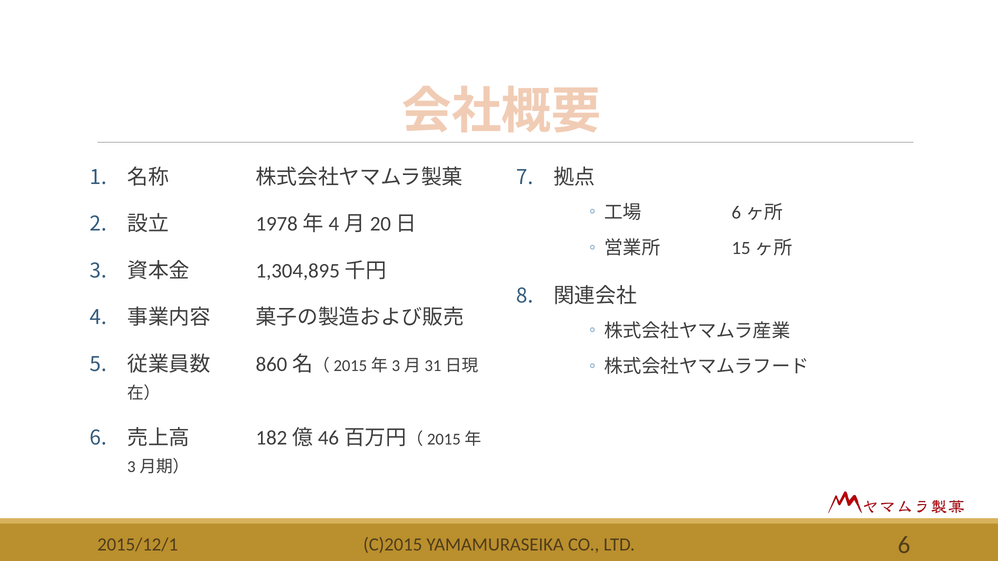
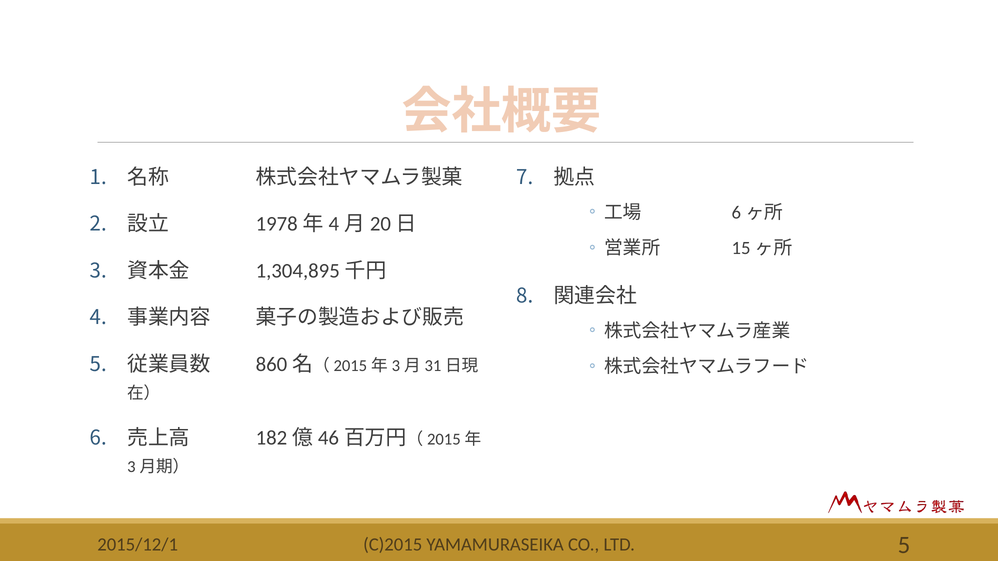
LTD 6: 6 -> 5
